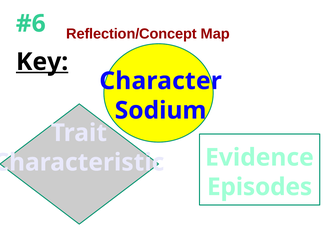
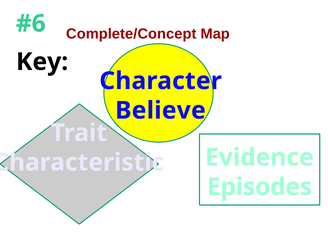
Reflection/Concept: Reflection/Concept -> Complete/Concept
Key underline: present -> none
Sodium: Sodium -> Believe
